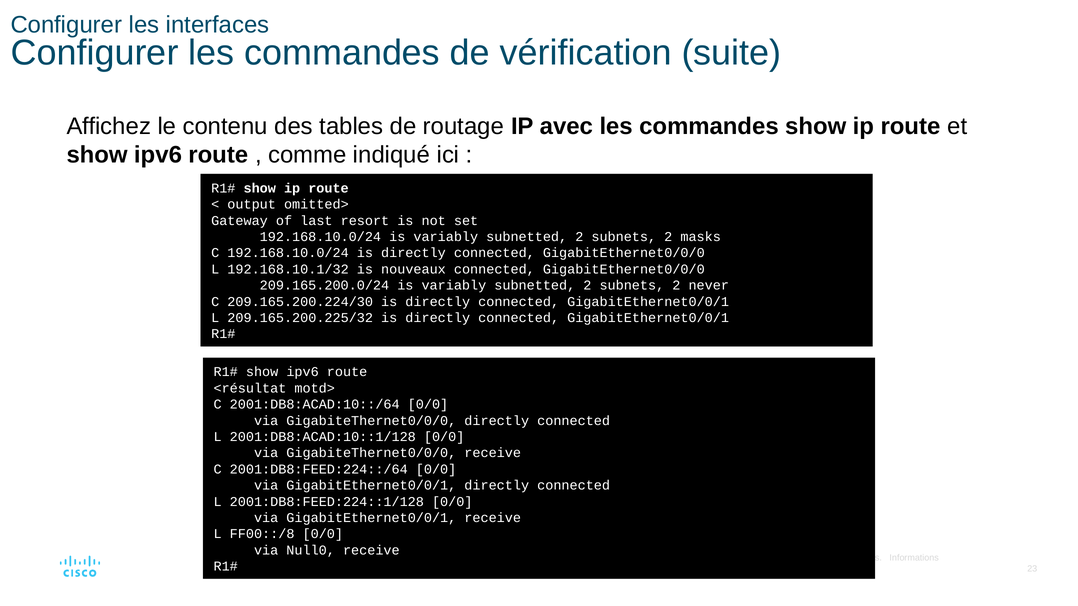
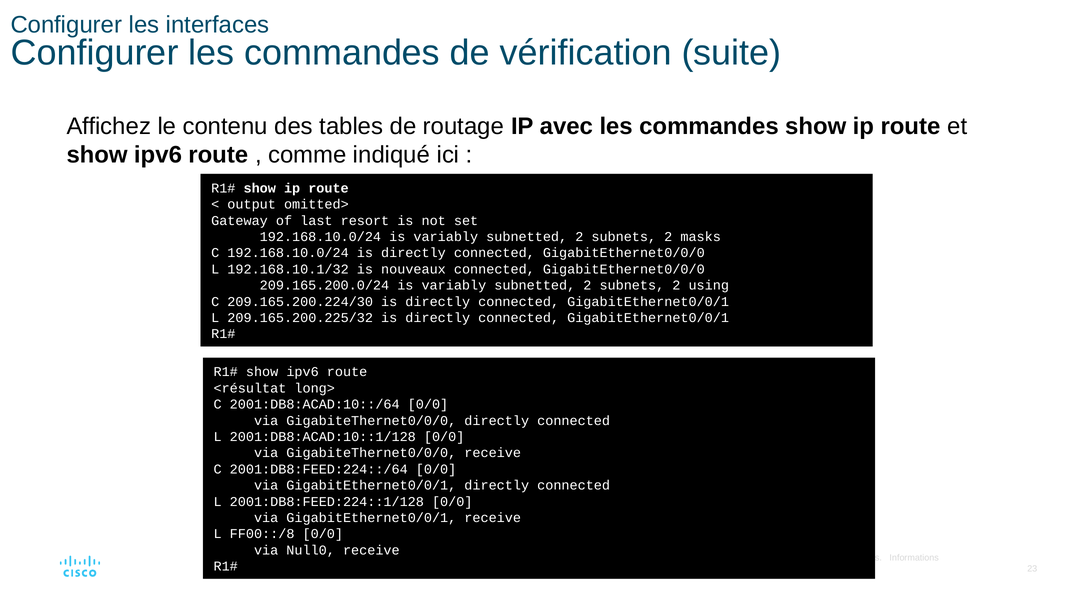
never: never -> using
motd>: motd> -> long>
